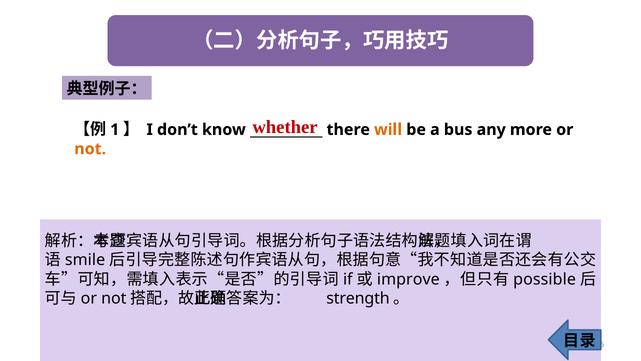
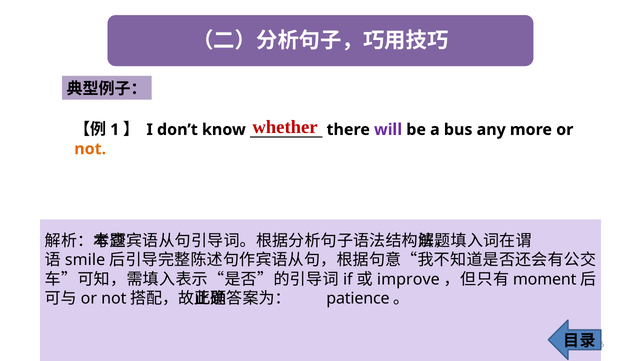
will colour: orange -> purple
possible: possible -> moment
strength: strength -> patience
